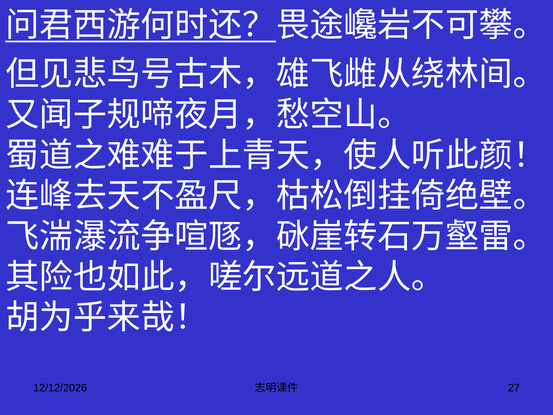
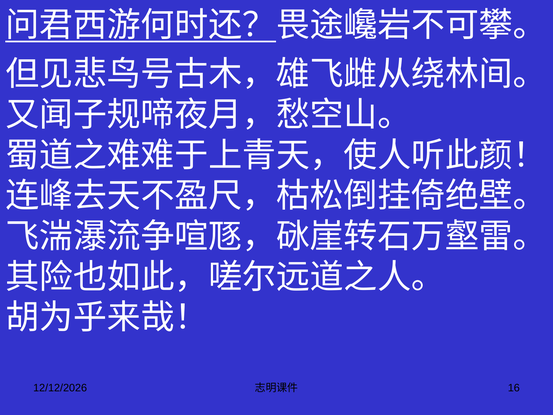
27: 27 -> 16
